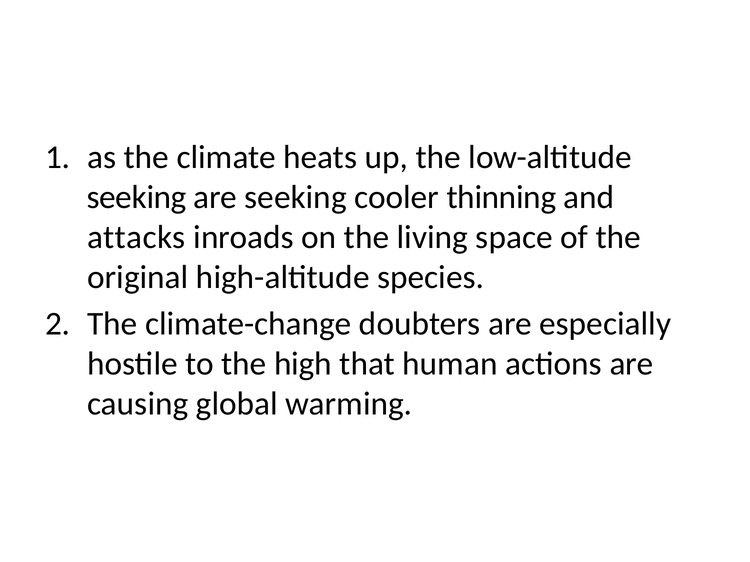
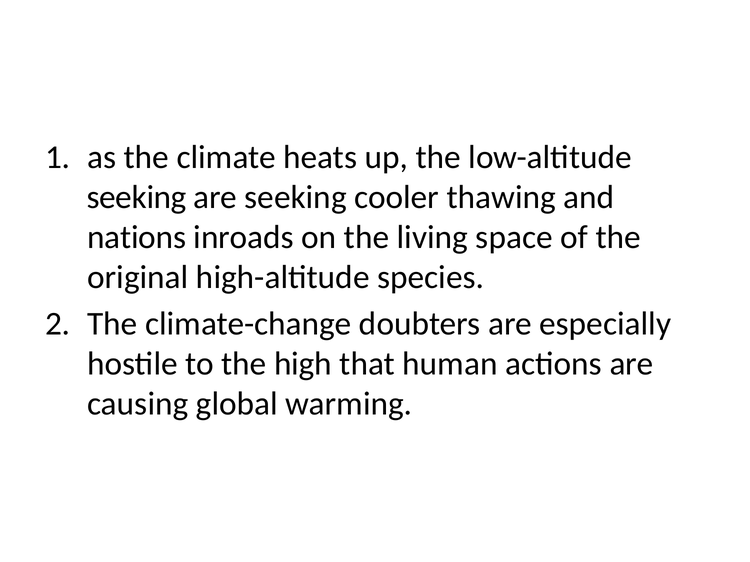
thinning: thinning -> thawing
attacks: attacks -> nations
